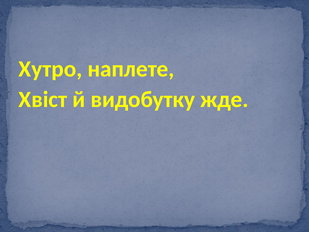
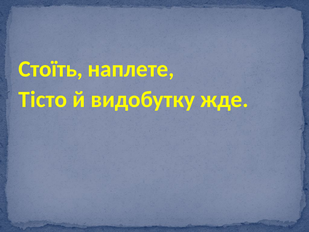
Хутро: Хутро -> Стоїть
Хвіст: Хвіст -> Тісто
